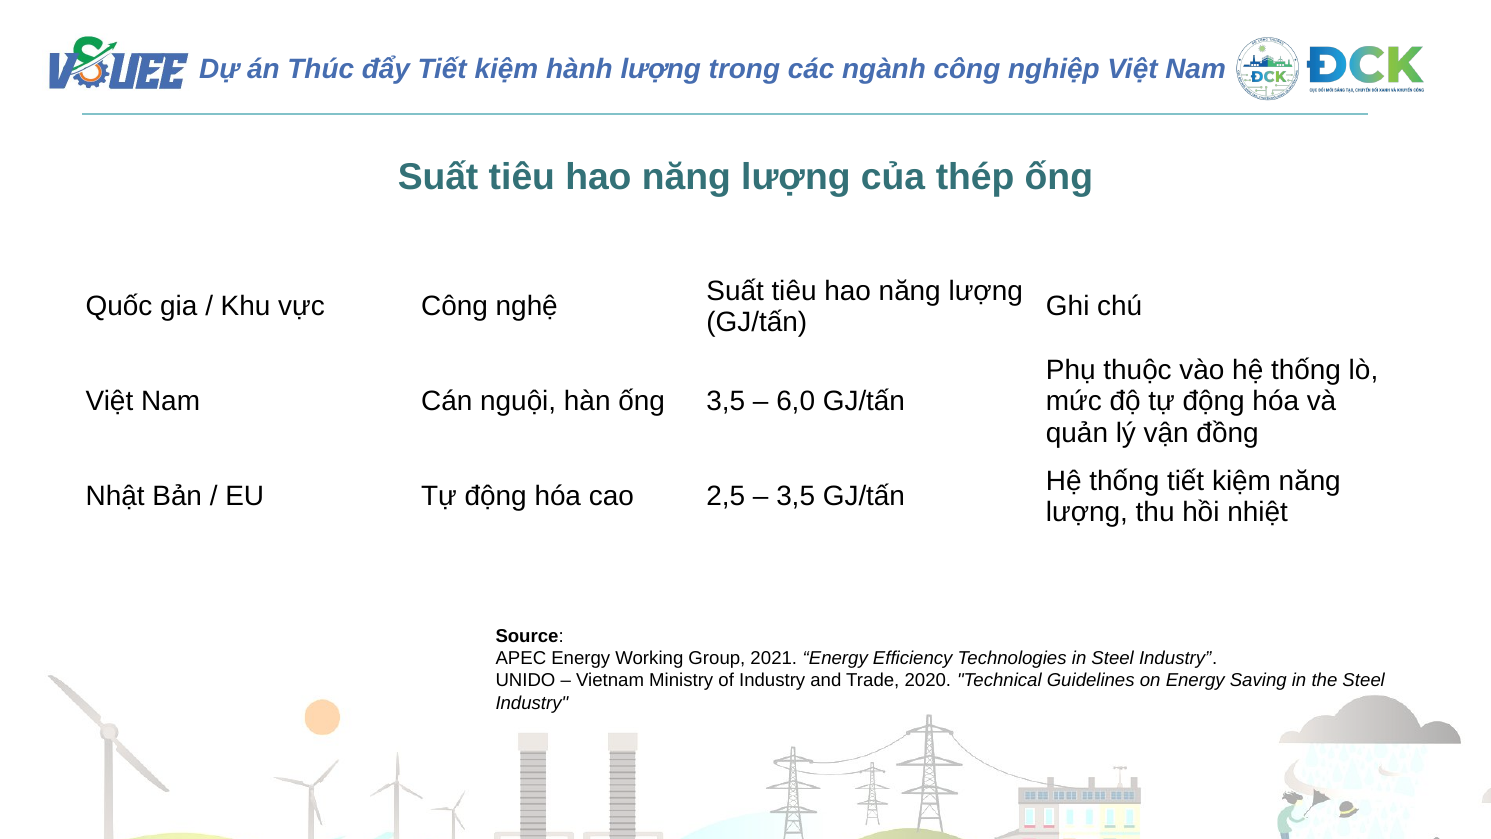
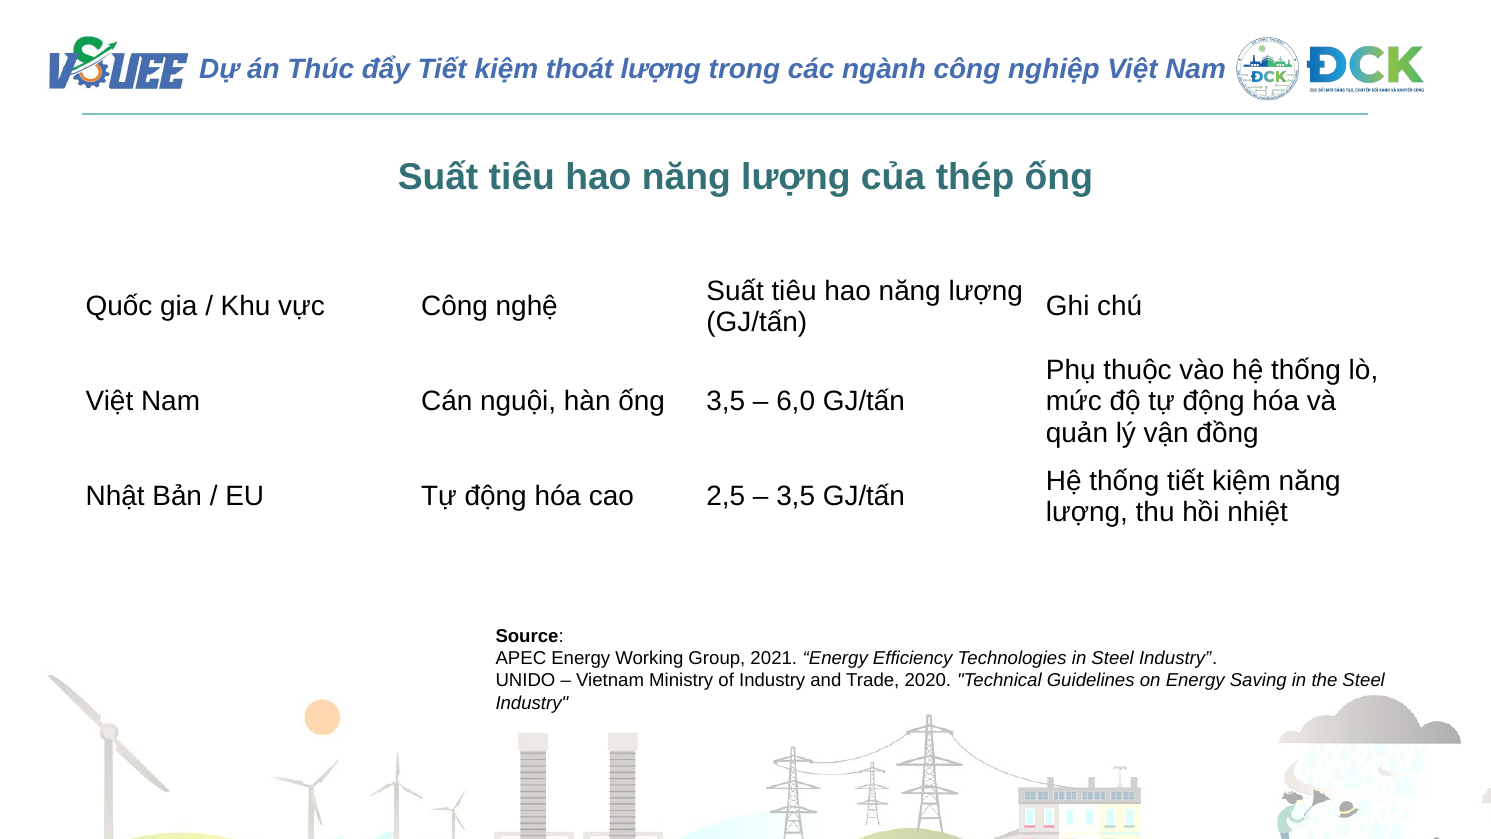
hành: hành -> thoát
